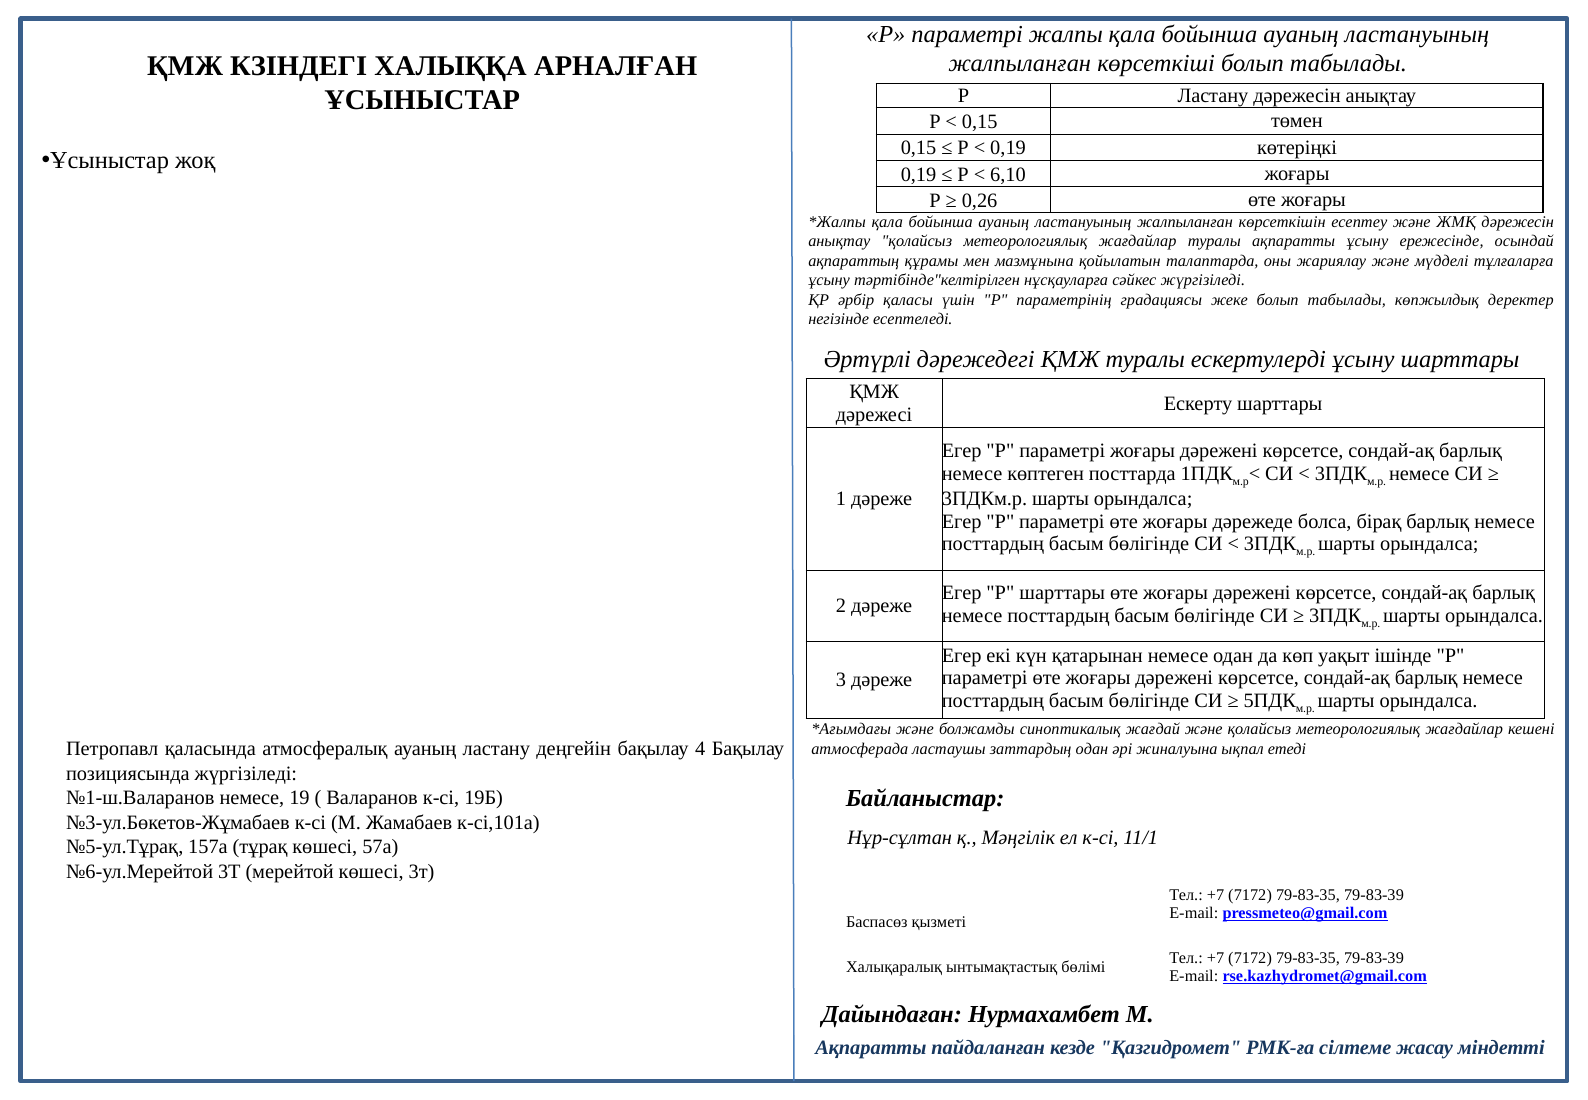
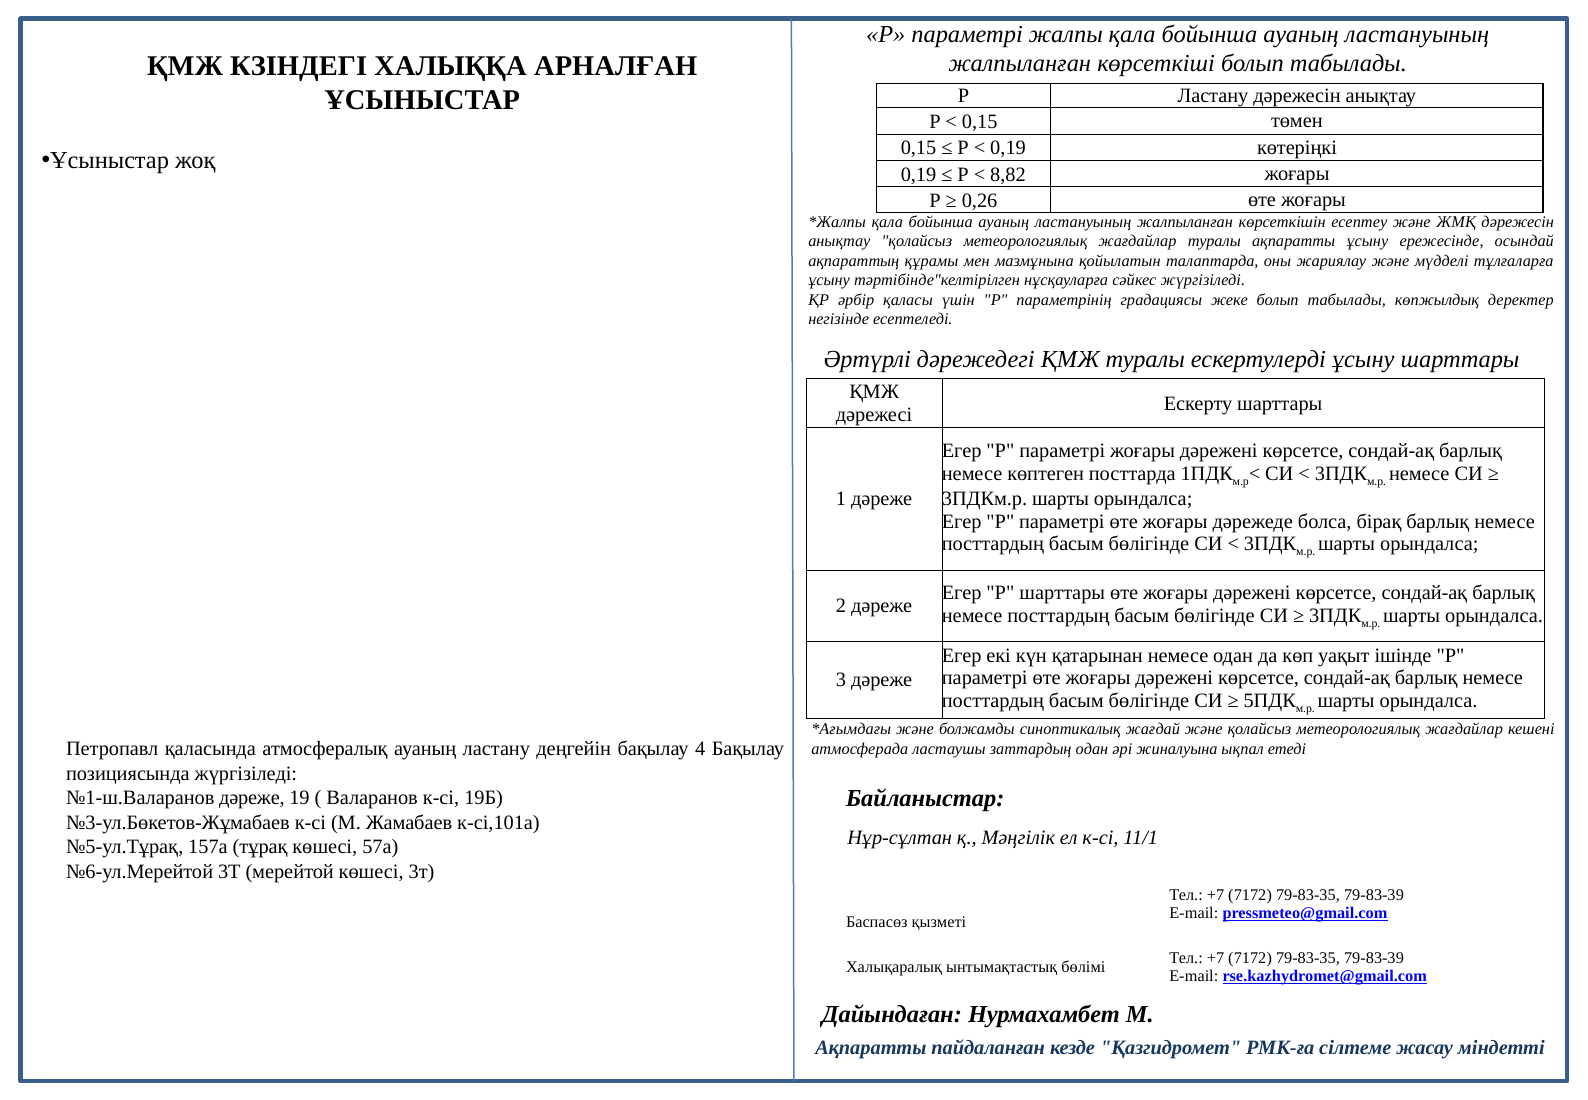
6,10: 6,10 -> 8,82
№1-ш.Валаранов немесе: немесе -> дәреже
